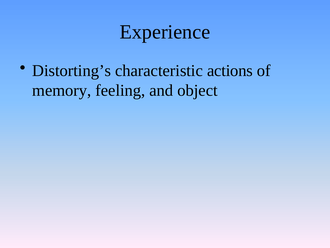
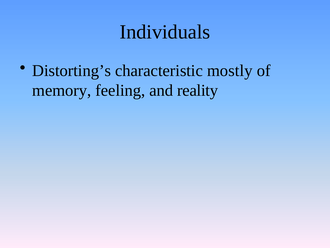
Experience: Experience -> Individuals
actions: actions -> mostly
object: object -> reality
